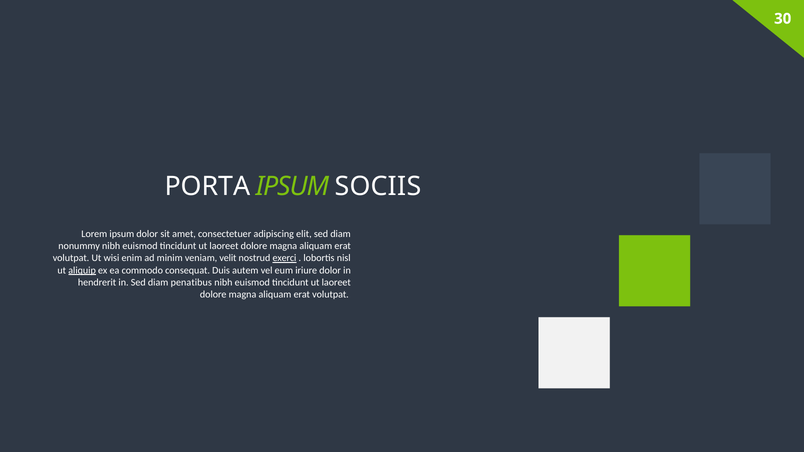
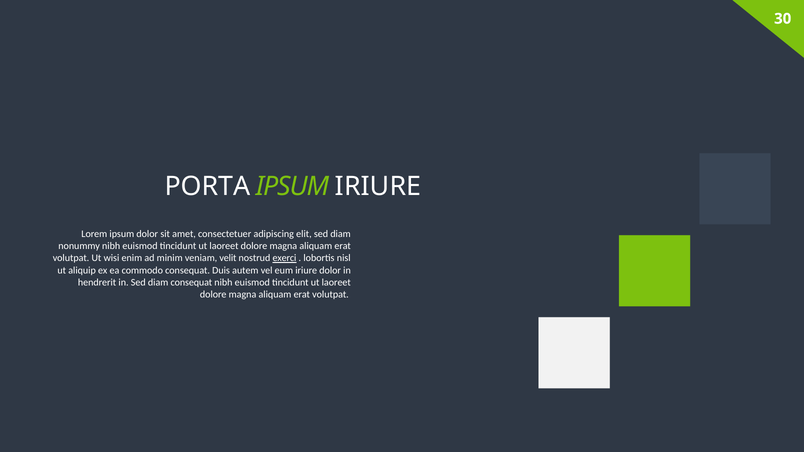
IPSUM SOCIIS: SOCIIS -> IRIURE
aliquip underline: present -> none
diam penatibus: penatibus -> consequat
